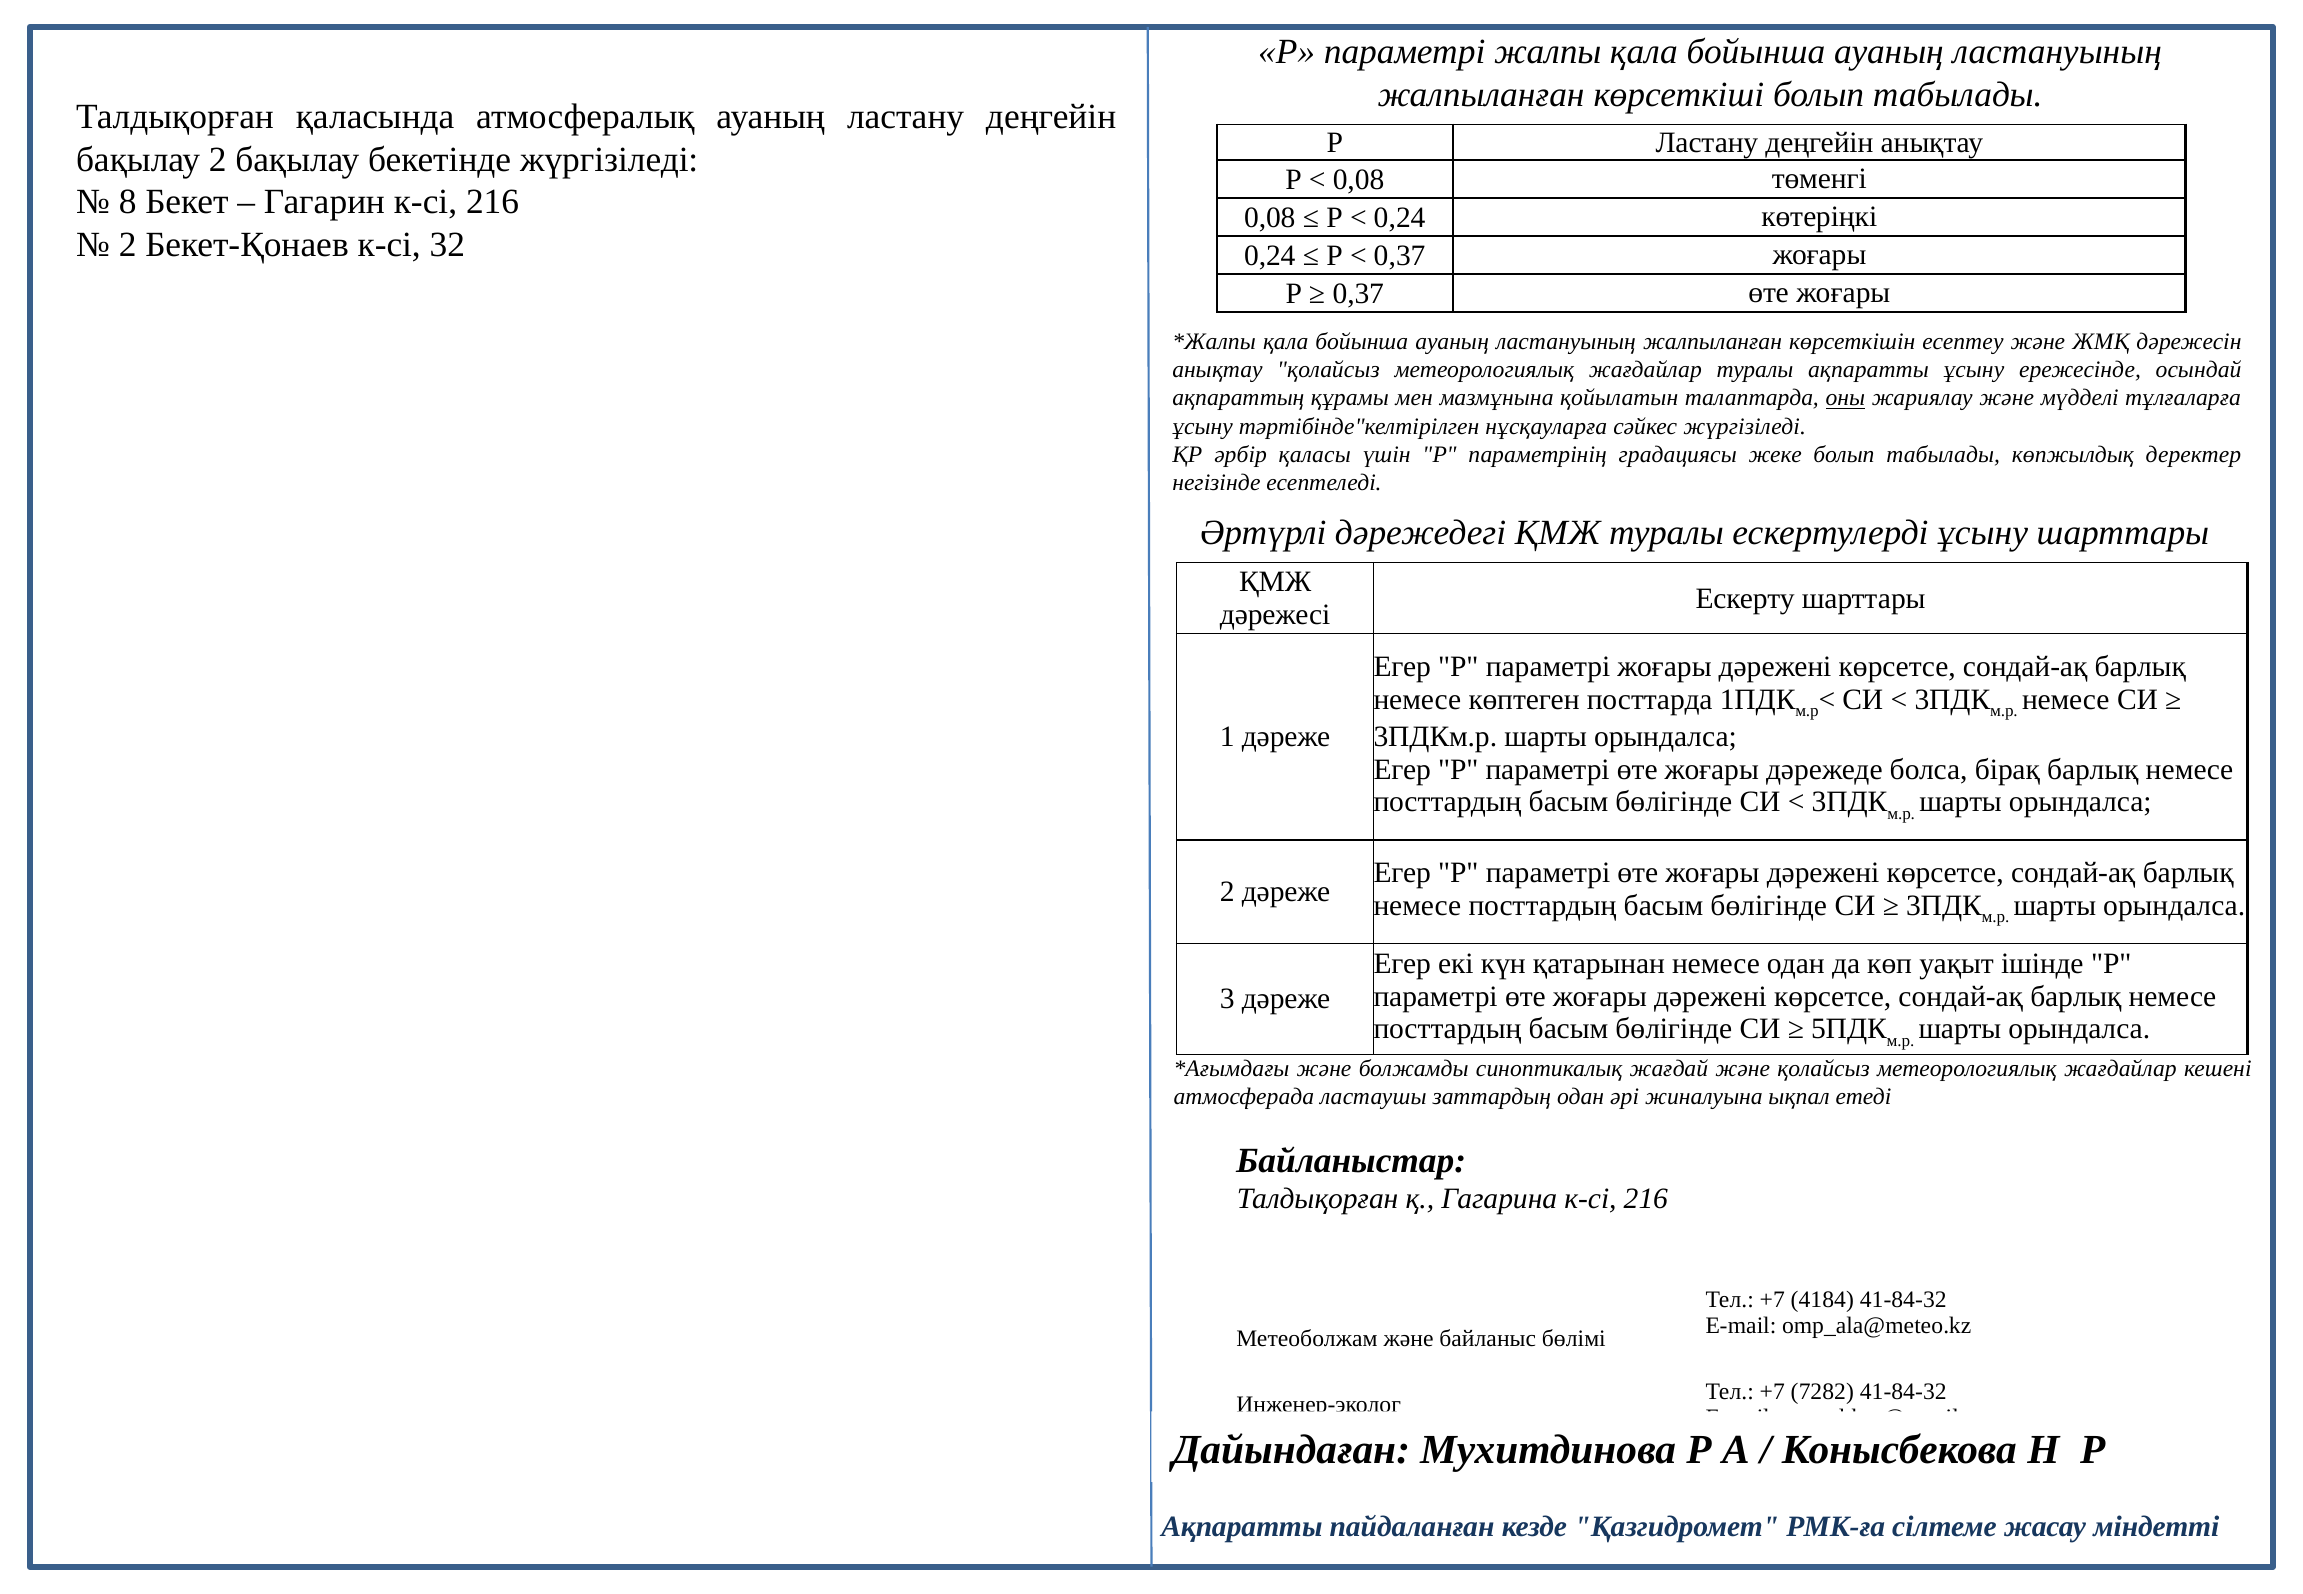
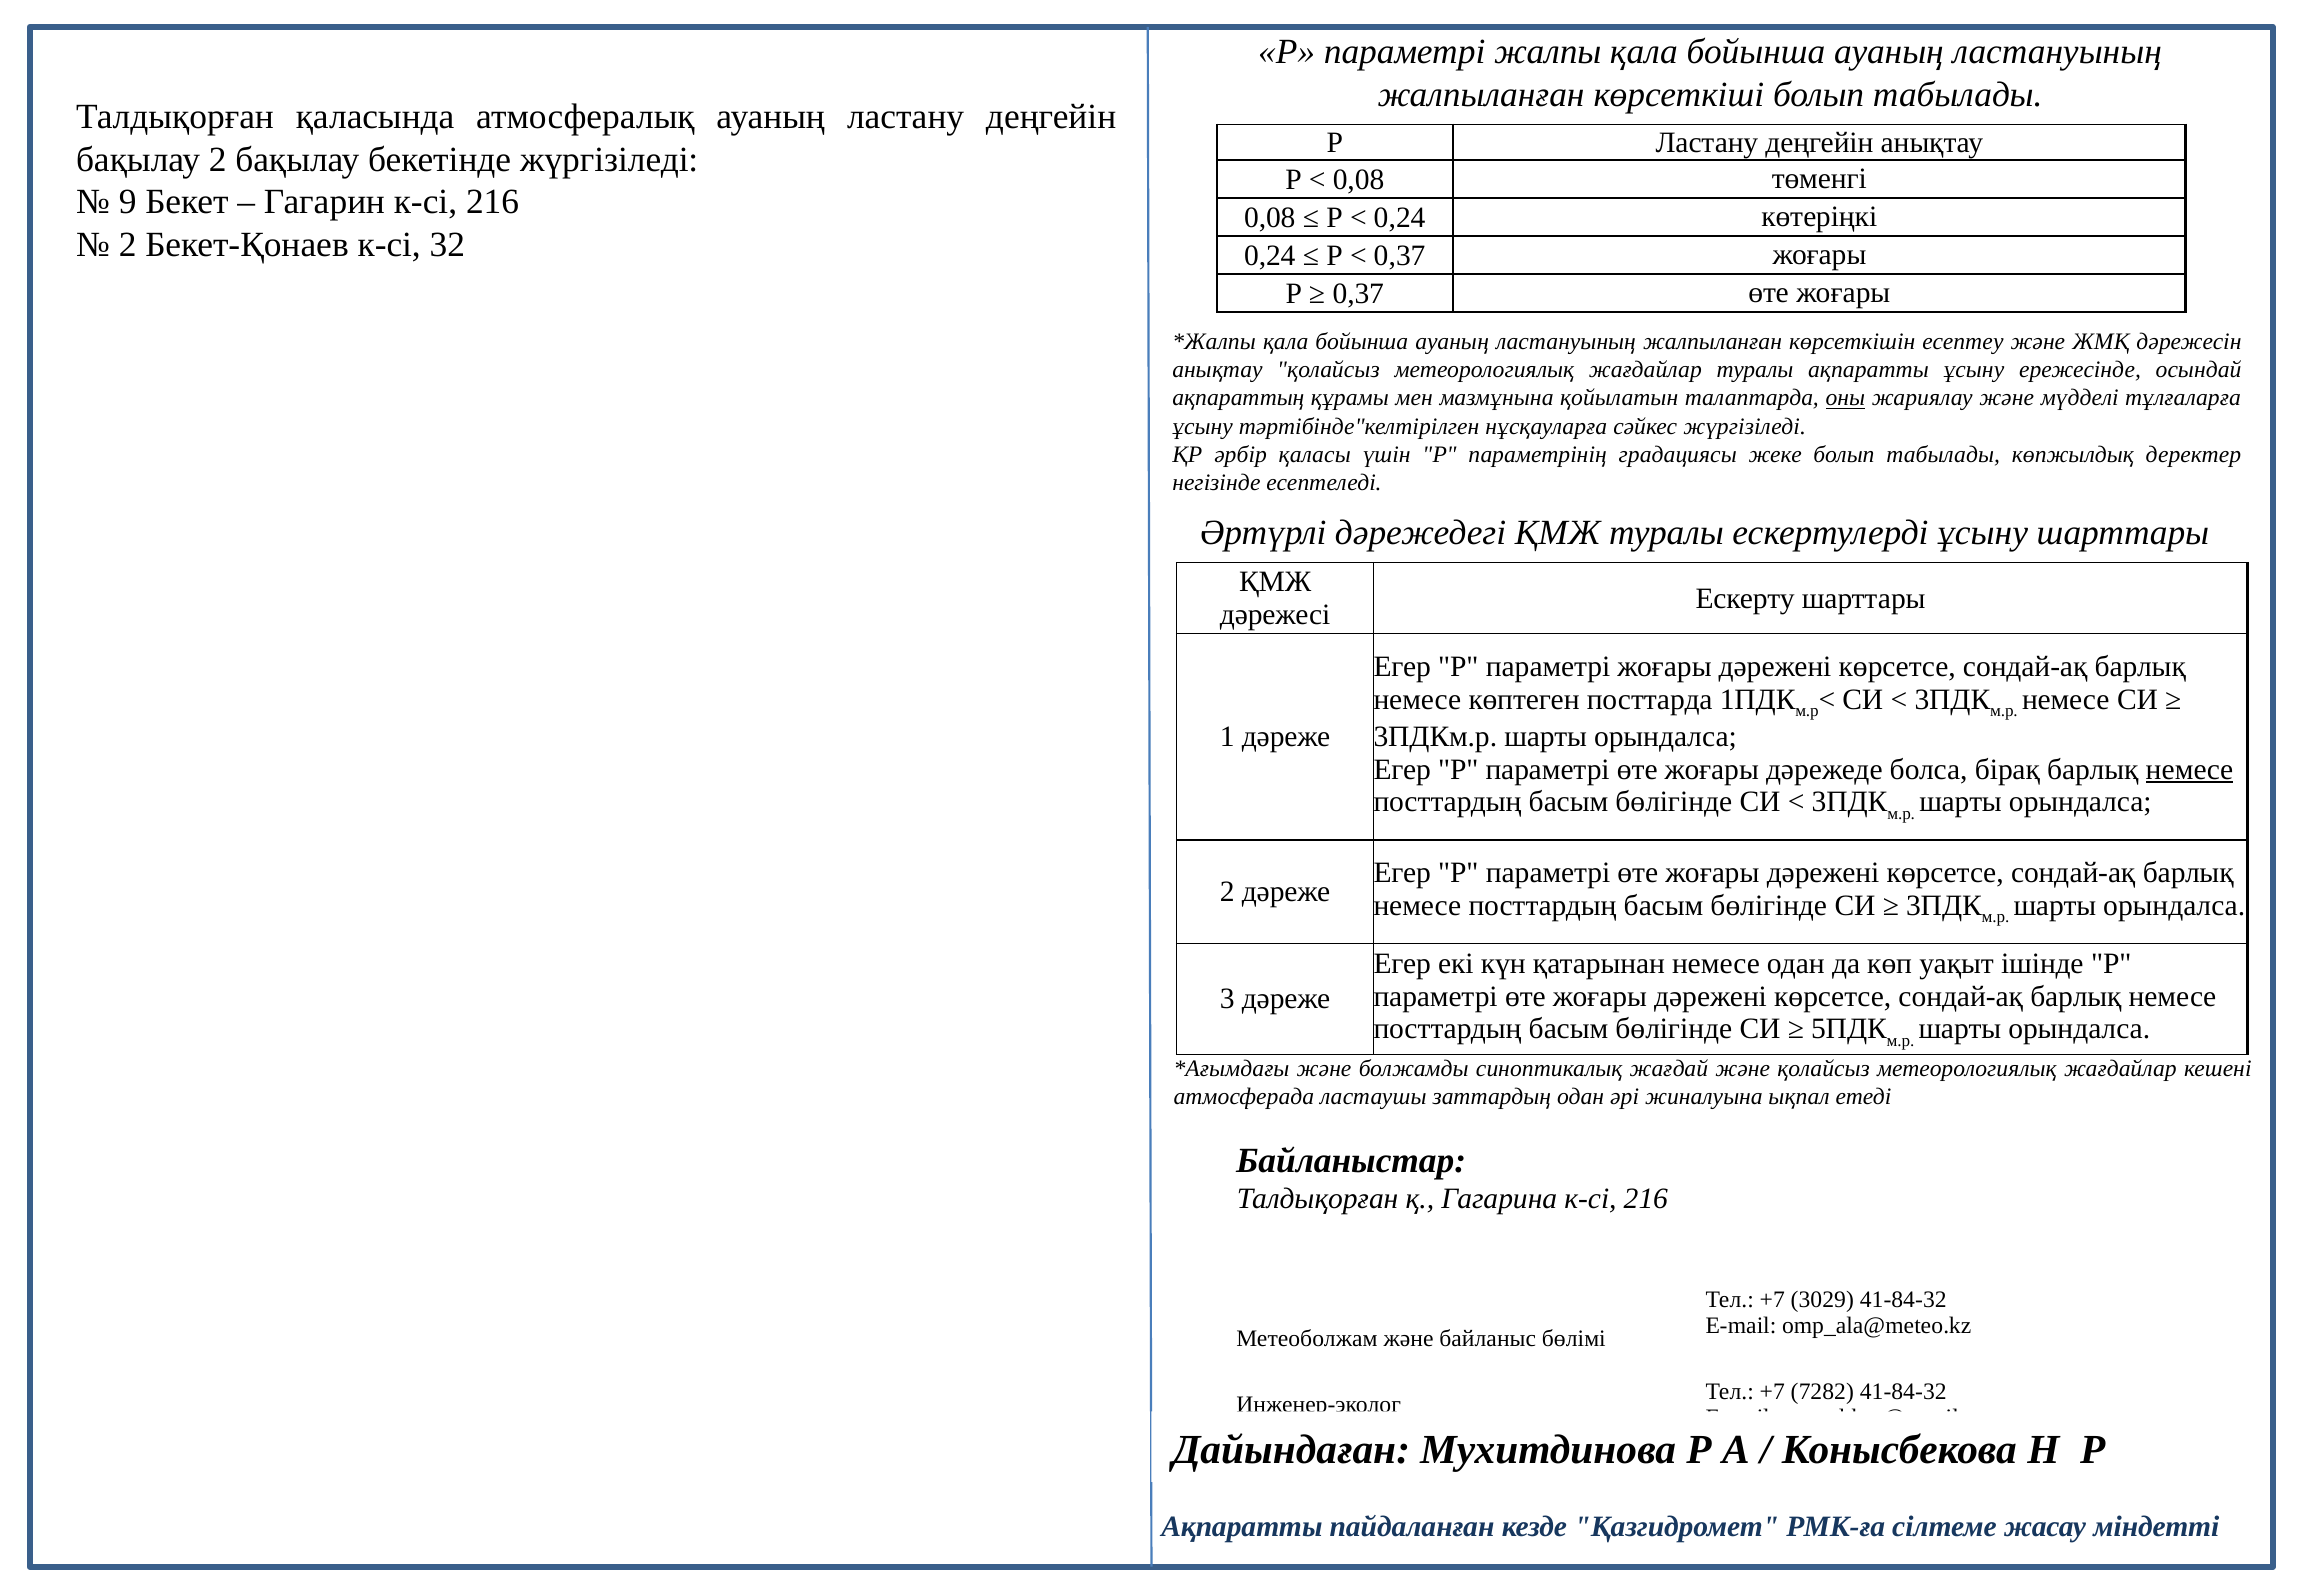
8: 8 -> 9
немесе at (2189, 770) underline: none -> present
4184: 4184 -> 3029
